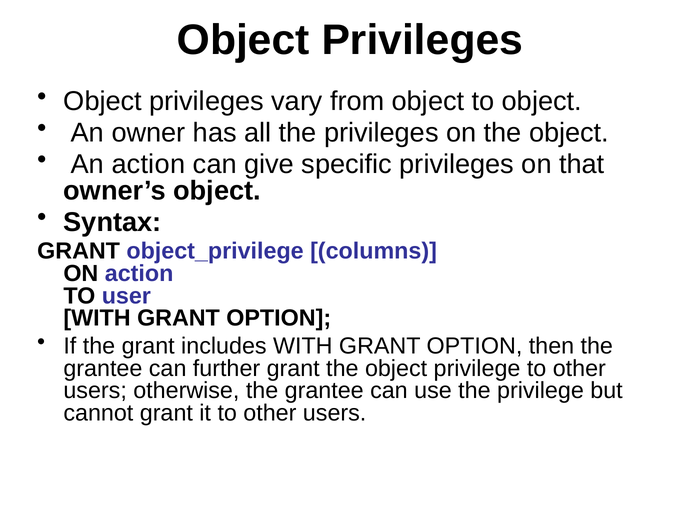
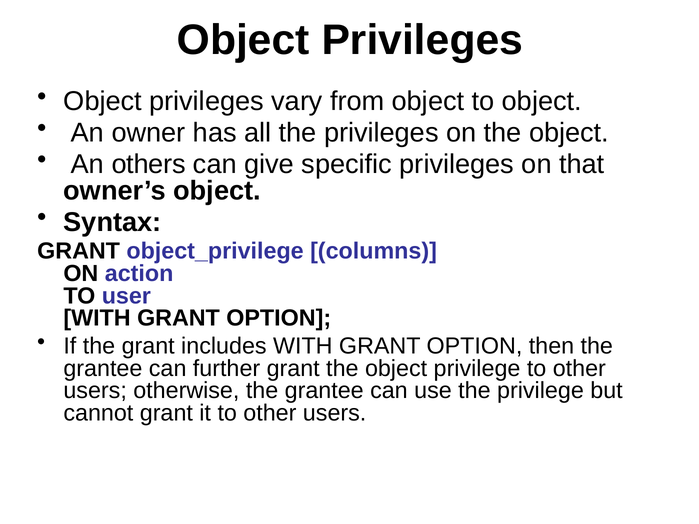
An action: action -> others
